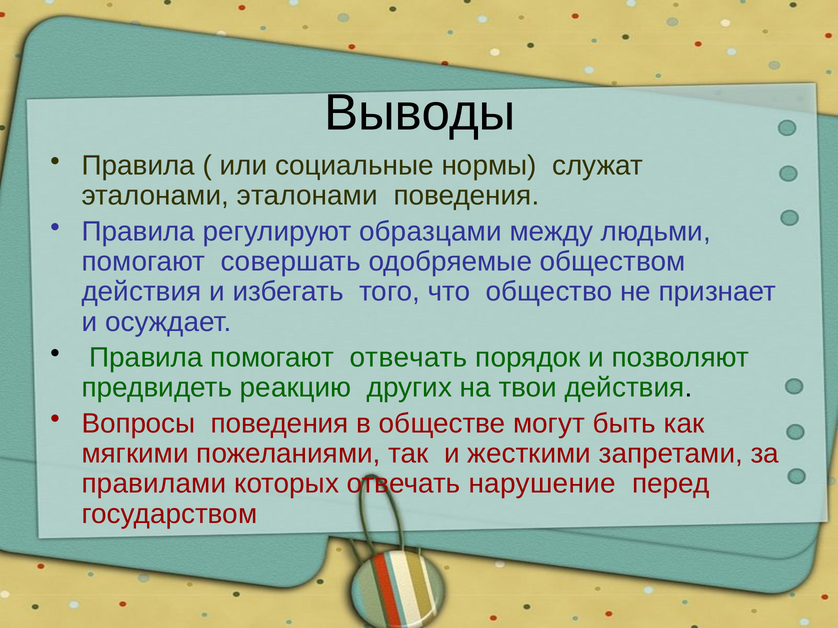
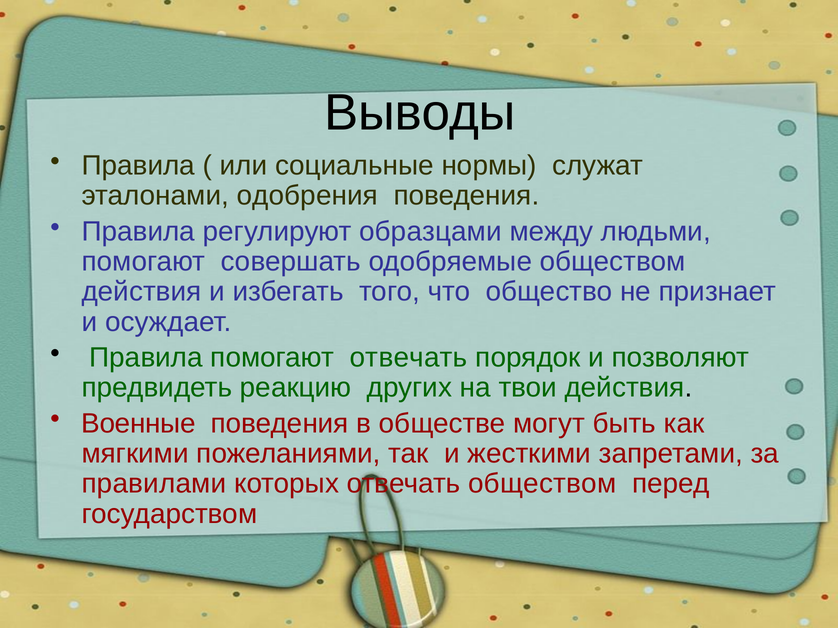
эталонами эталонами: эталонами -> одобрения
Вопросы: Вопросы -> Военные
отвечать нарушение: нарушение -> обществом
